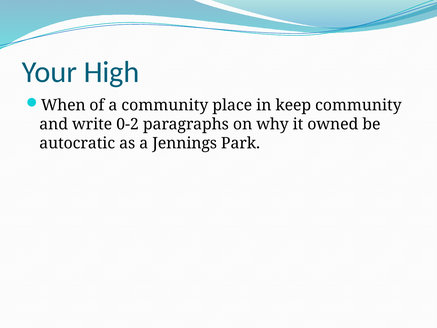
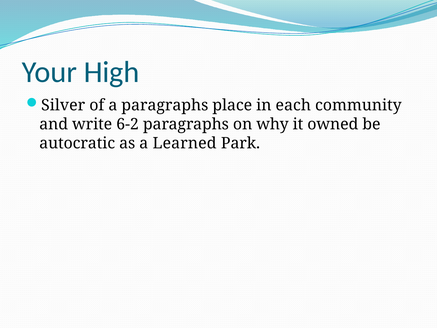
When: When -> Silver
a community: community -> paragraphs
keep: keep -> each
0-2: 0-2 -> 6-2
Jennings: Jennings -> Learned
